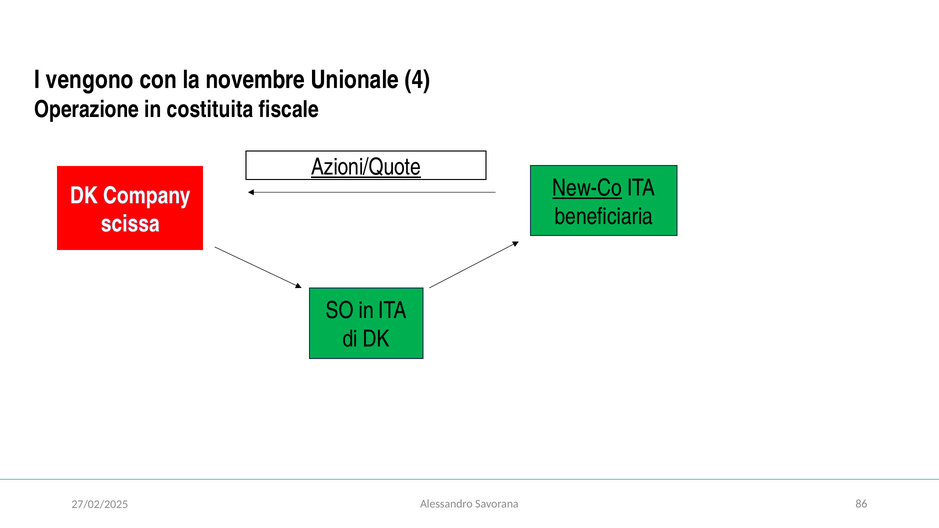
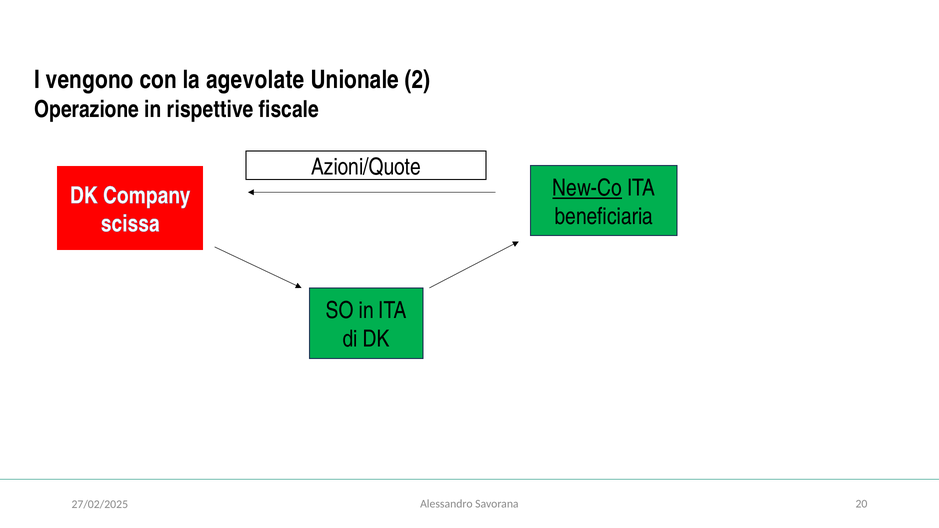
novembre: novembre -> agevolate
4: 4 -> 2
costituita: costituita -> rispettive
Azioni/Quote underline: present -> none
86: 86 -> 20
